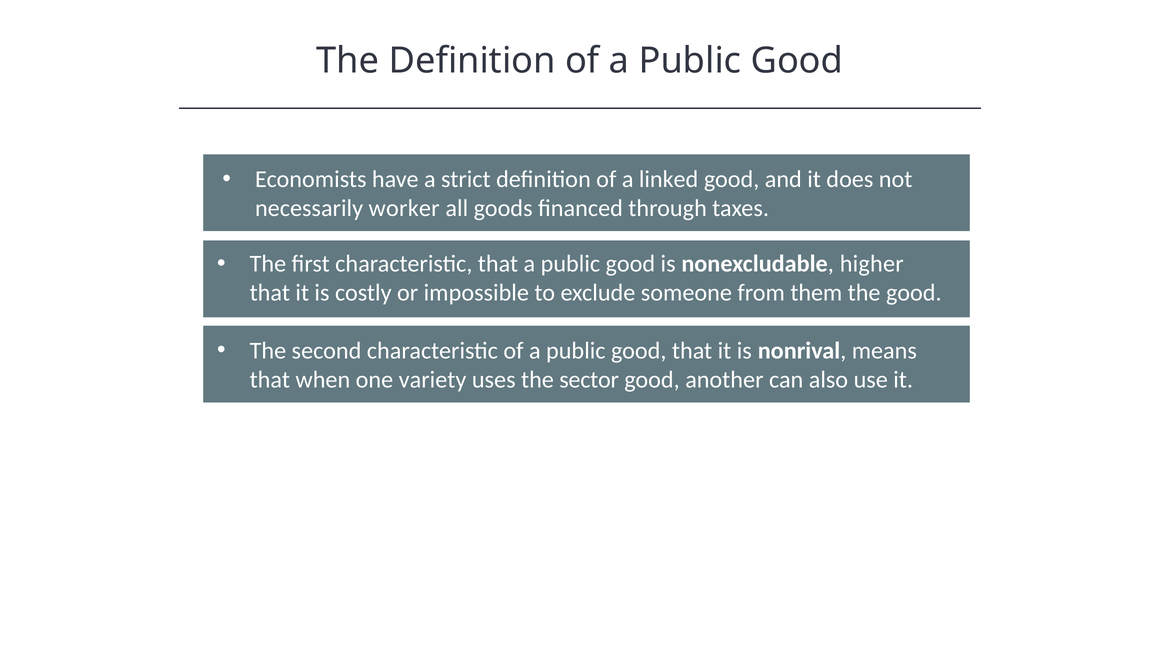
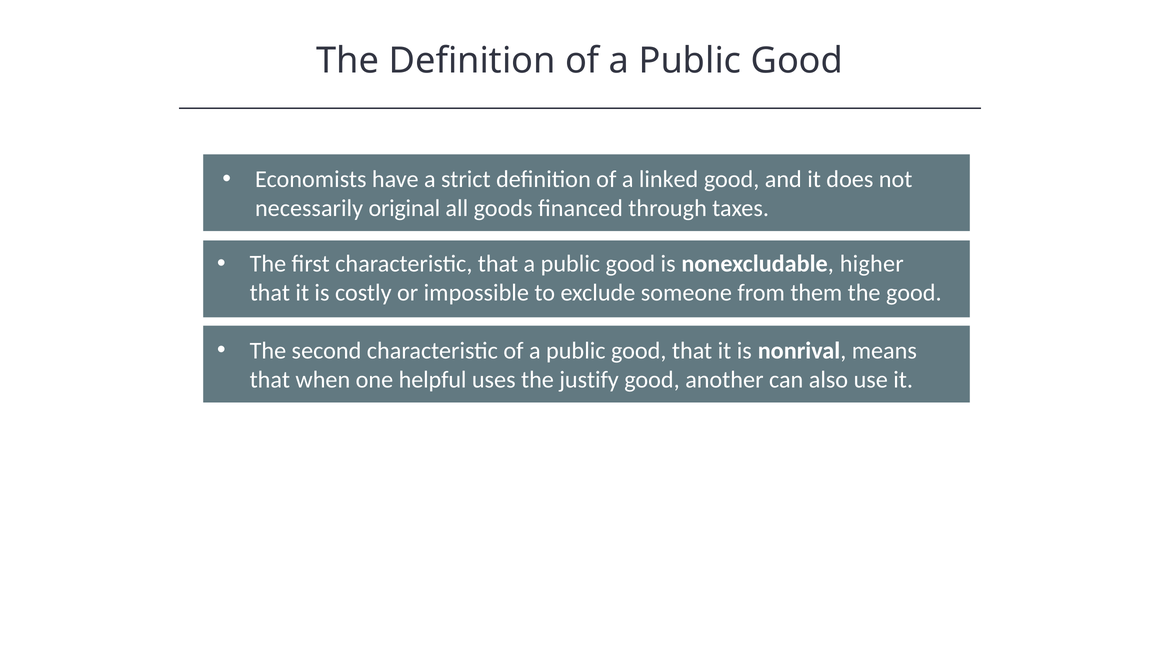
worker: worker -> original
variety: variety -> helpful
sector: sector -> justify
